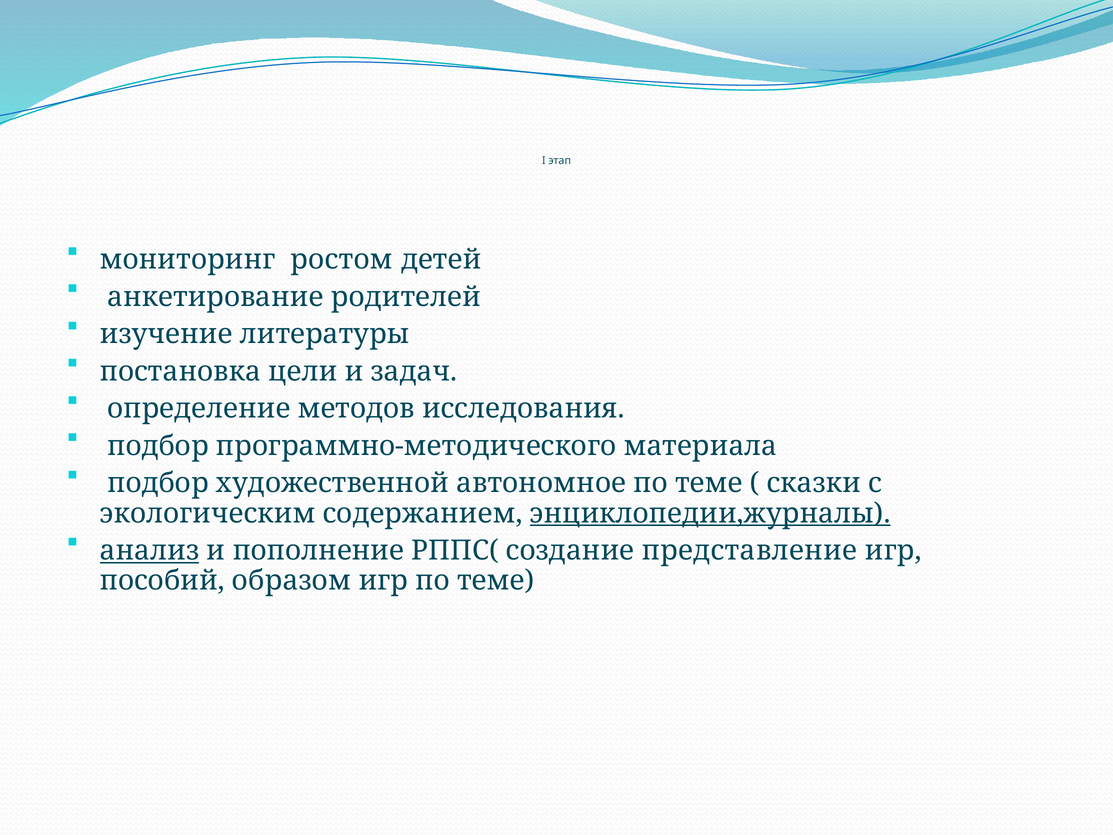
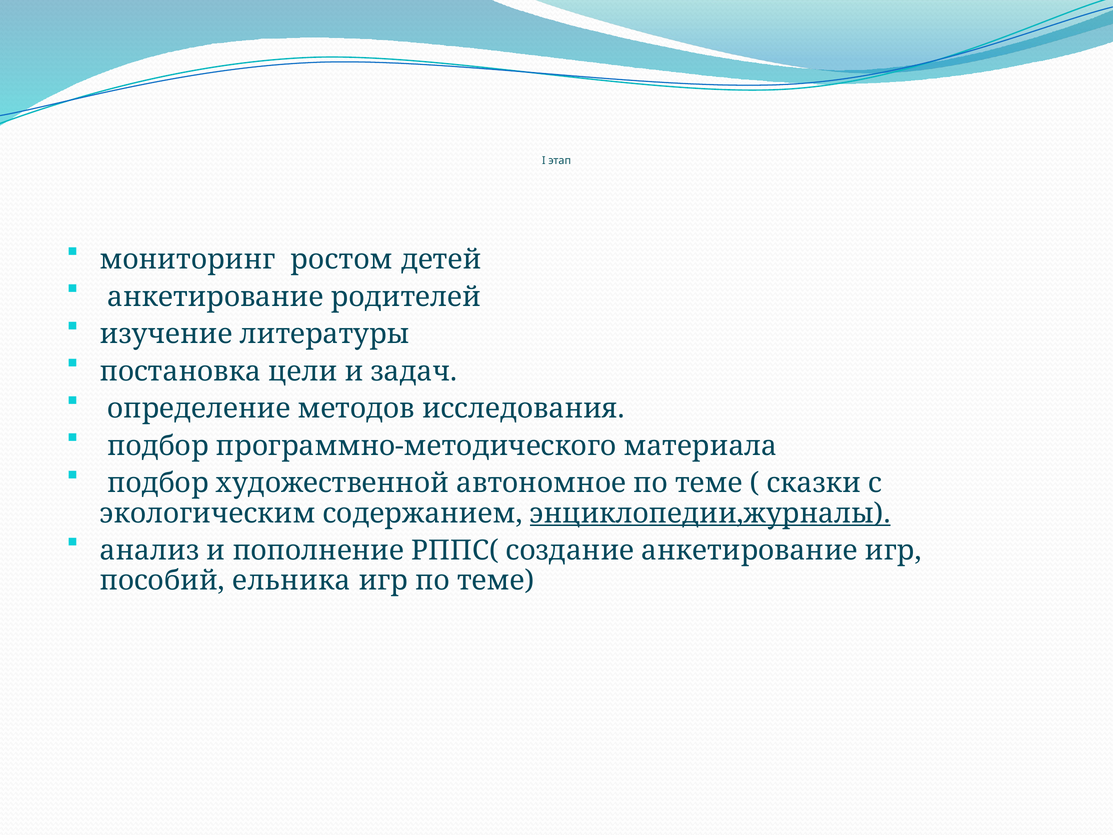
анализ underline: present -> none
создание представление: представление -> анкетирование
образом: образом -> ельника
